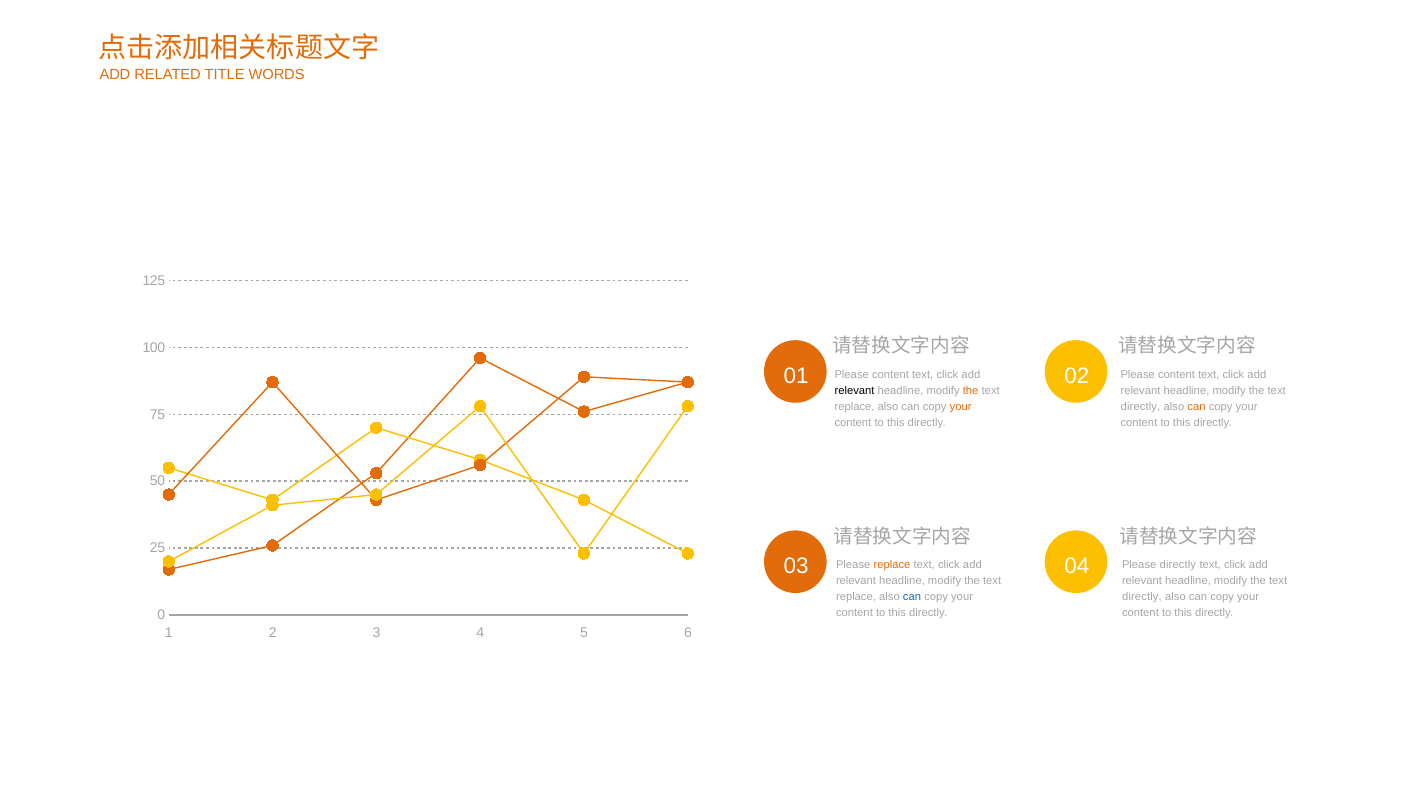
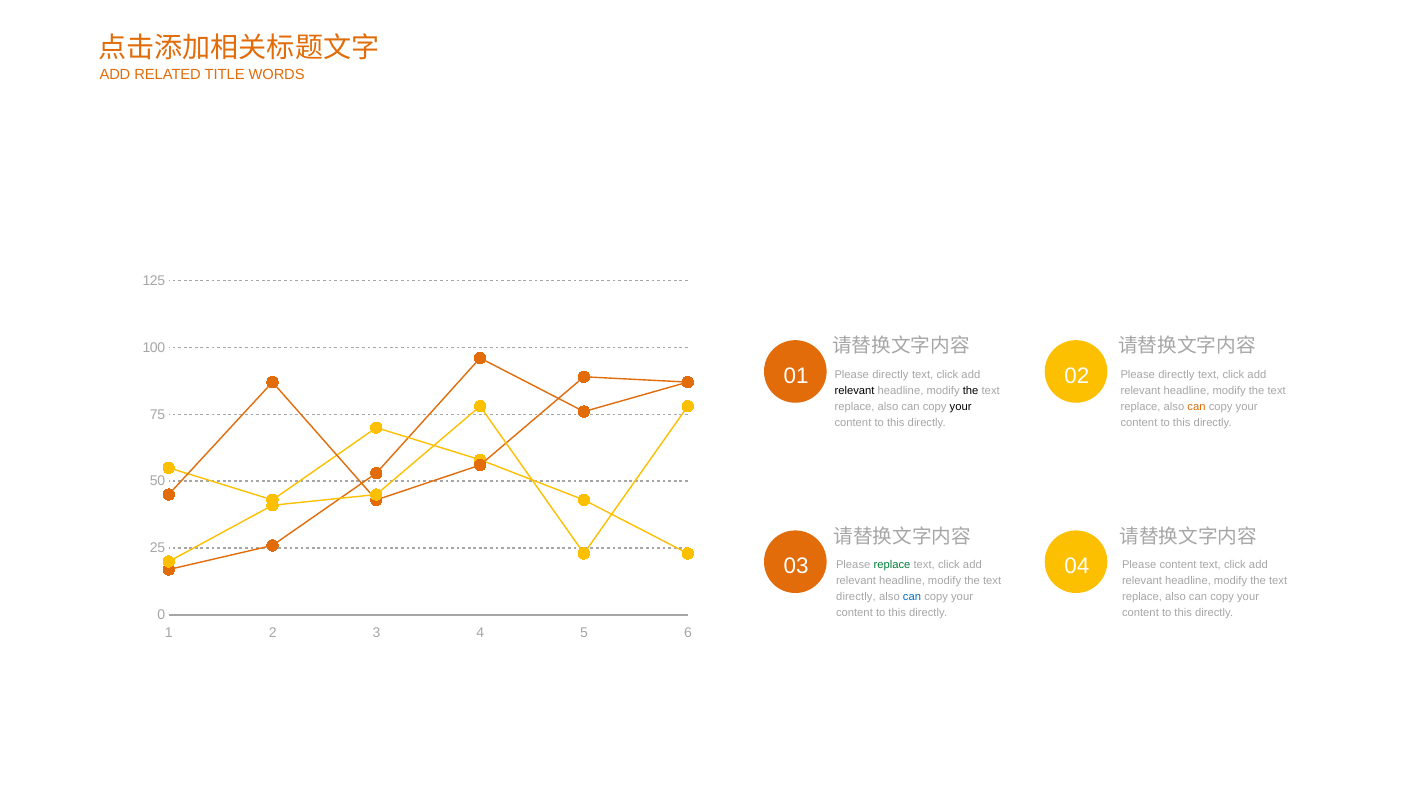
content at (890, 375): content -> directly
content at (1176, 375): content -> directly
the at (971, 391) colour: orange -> black
your at (961, 407) colour: orange -> black
directly at (1140, 407): directly -> replace
replace at (892, 565) colour: orange -> green
Please directly: directly -> content
replace at (856, 597): replace -> directly
directly at (1142, 597): directly -> replace
